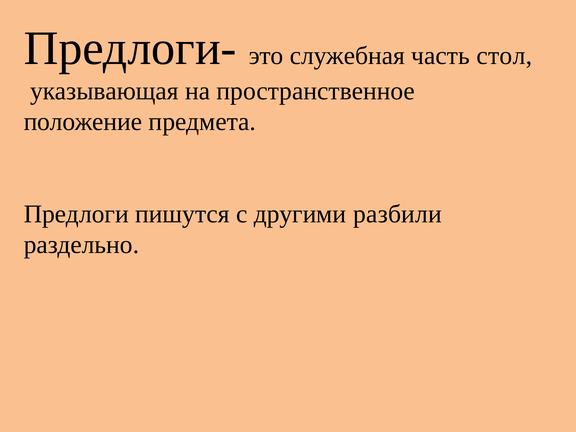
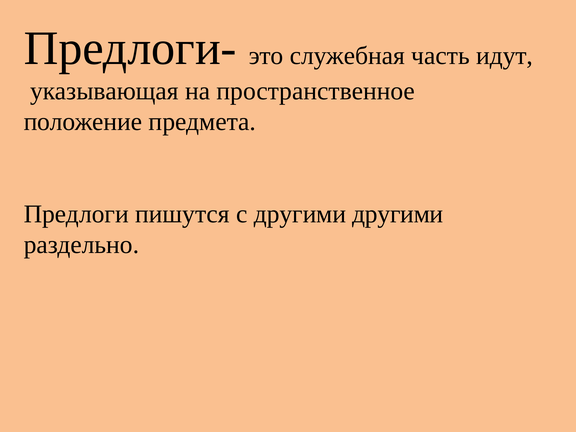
стол: стол -> идут
другими разбили: разбили -> другими
